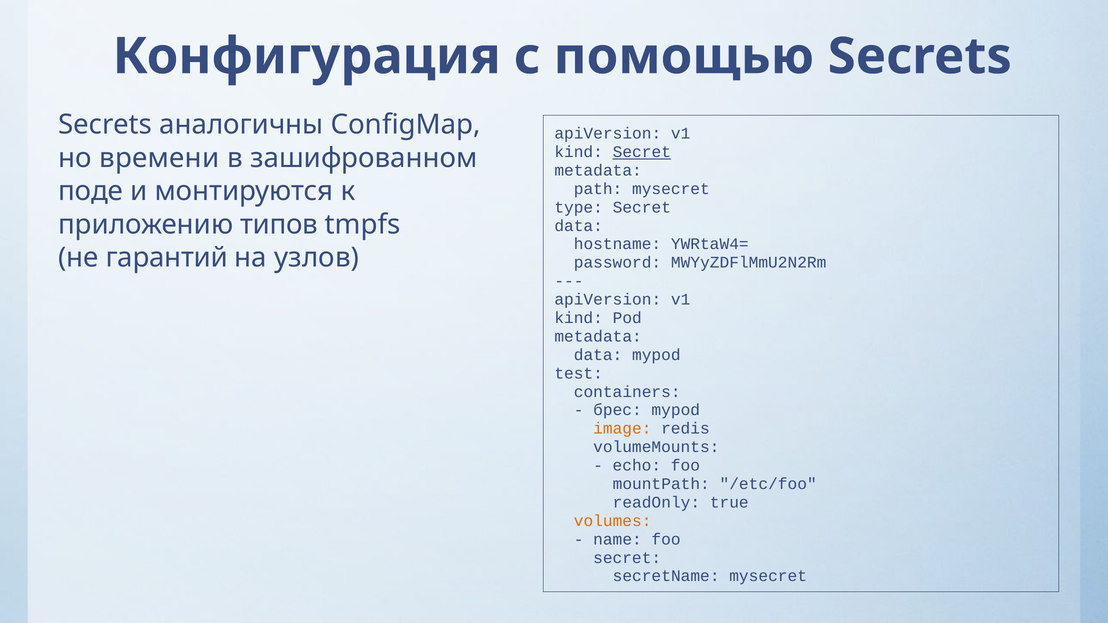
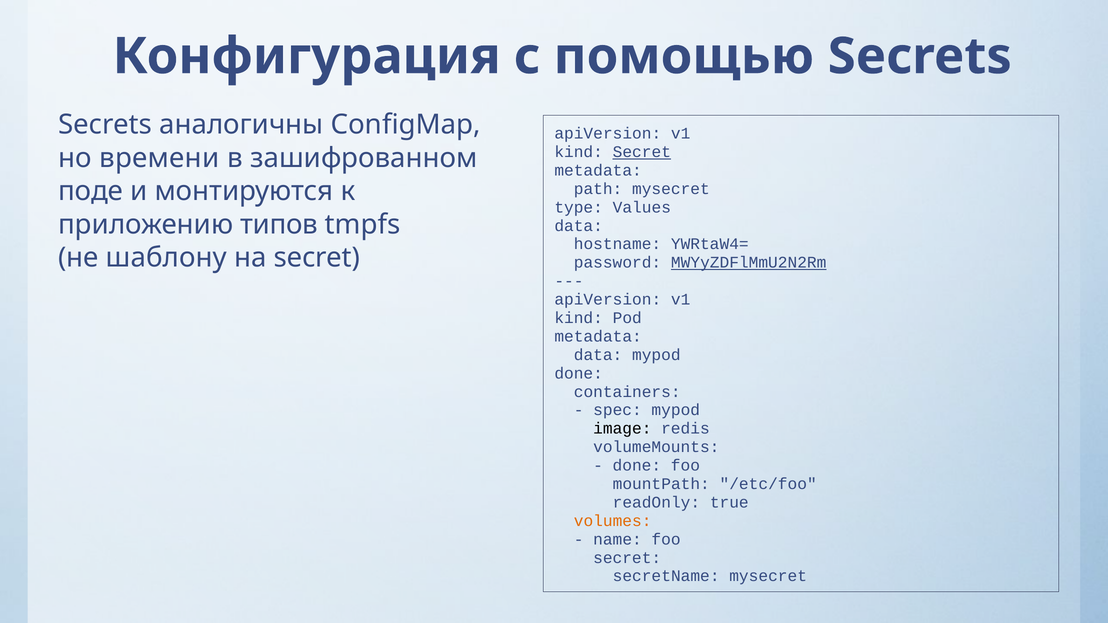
type Secret: Secret -> Values
гарантий: гарантий -> шаблону
на узлов: узлов -> secret
MWYyZDFlMmU2N2Rm underline: none -> present
test at (579, 373): test -> done
бpec: бpec -> spec
image colour: orange -> black
echo at (637, 466): echo -> done
